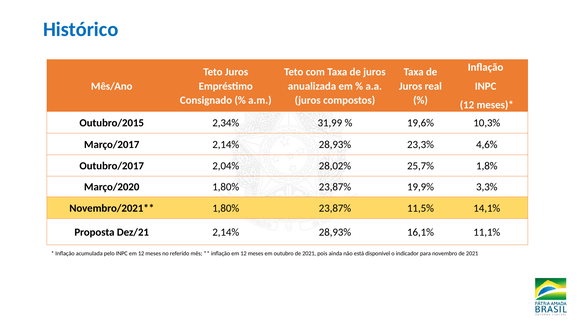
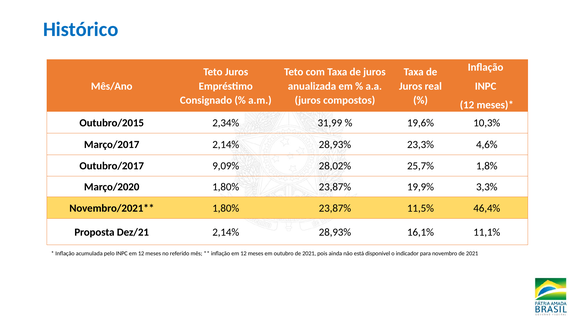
2,04%: 2,04% -> 9,09%
14,1%: 14,1% -> 46,4%
